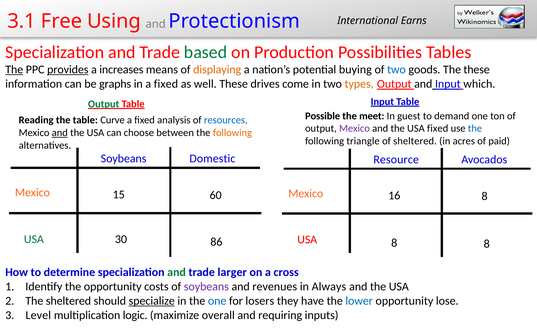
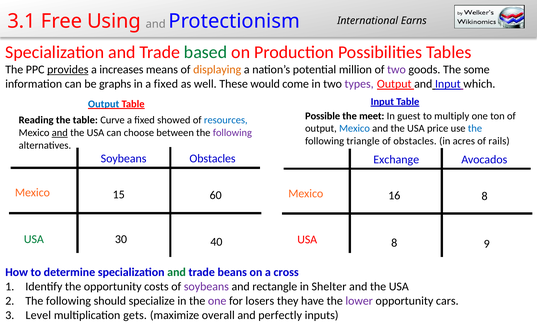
The at (14, 70) underline: present -> none
buying: buying -> million
two at (396, 70) colour: blue -> purple
The these: these -> some
drives: drives -> would
types colour: orange -> purple
Output at (104, 104) colour: green -> blue
demand: demand -> multiply
analysis: analysis -> showed
Mexico at (354, 128) colour: purple -> blue
USA fixed: fixed -> price
following at (232, 133) colour: orange -> purple
of sheltered: sheltered -> obstacles
paid: paid -> rails
Soybeans Domestic: Domestic -> Obstacles
Resource: Resource -> Exchange
86: 86 -> 40
8 8: 8 -> 9
larger: larger -> beans
revenues: revenues -> rectangle
Always: Always -> Shelter
sheltered at (69, 300): sheltered -> following
specialize underline: present -> none
one at (217, 300) colour: blue -> purple
lower colour: blue -> purple
lose: lose -> cars
logic: logic -> gets
requiring: requiring -> perfectly
